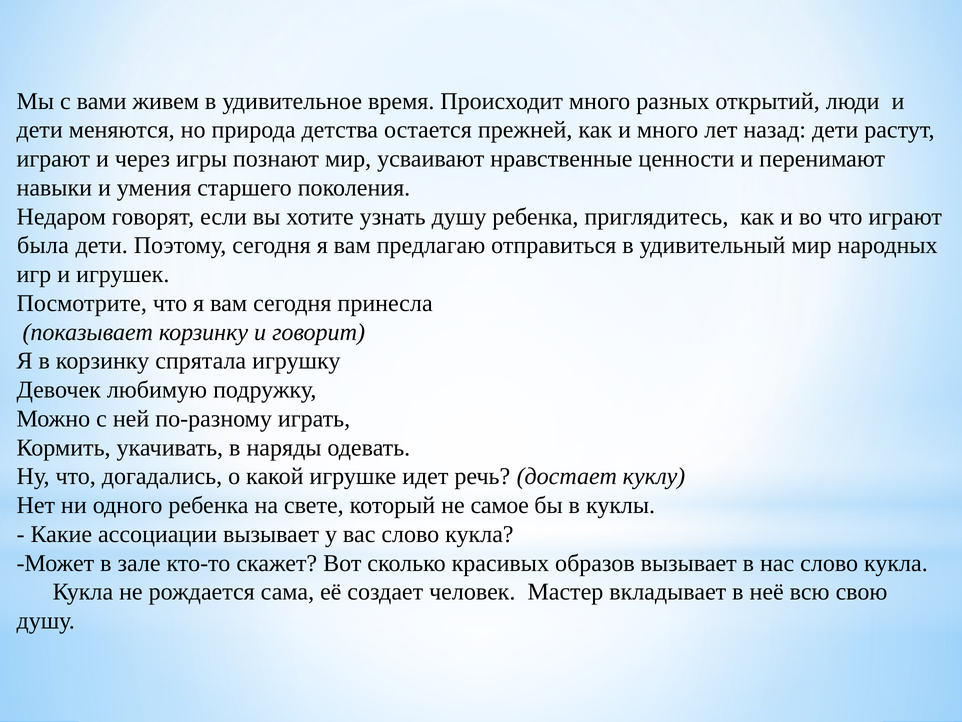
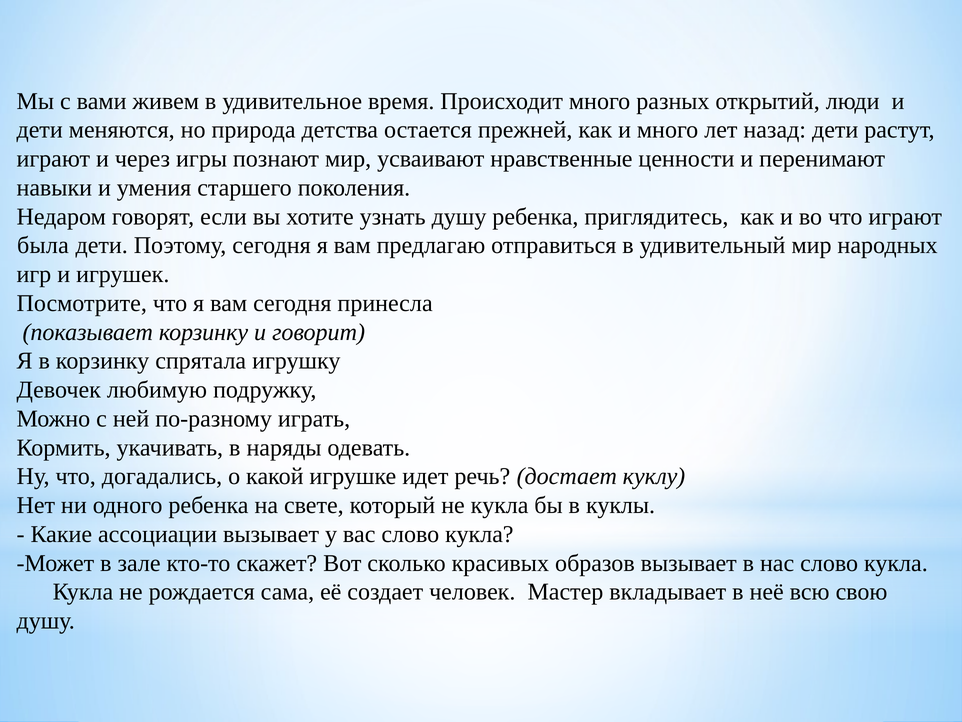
не самое: самое -> кукла
